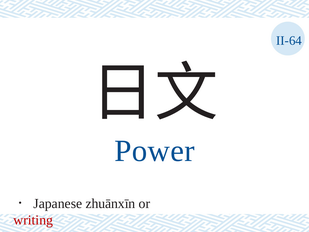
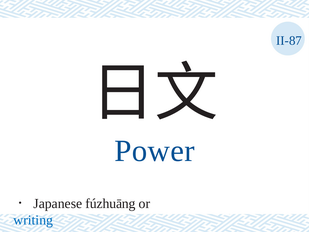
II-64: II-64 -> II-87
zhuānxīn: zhuānxīn -> fúzhuāng
writing colour: red -> blue
